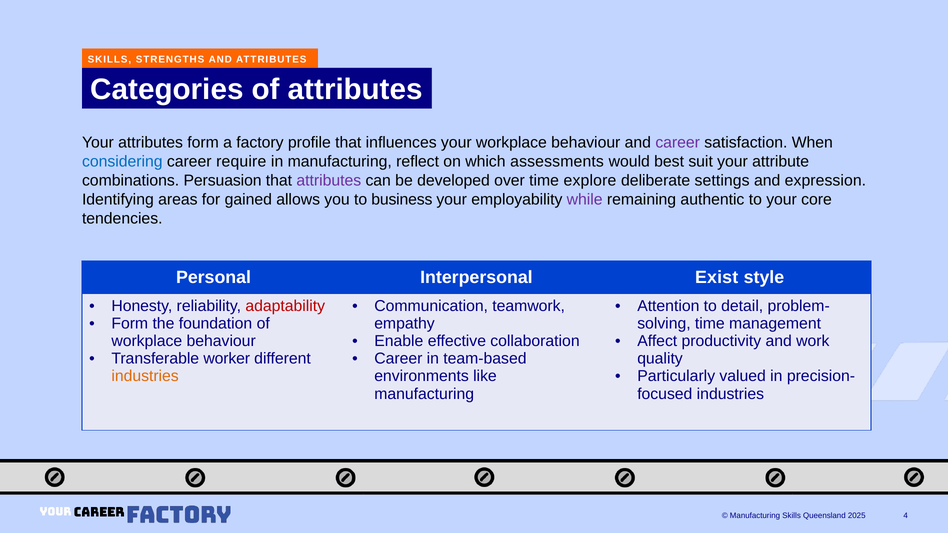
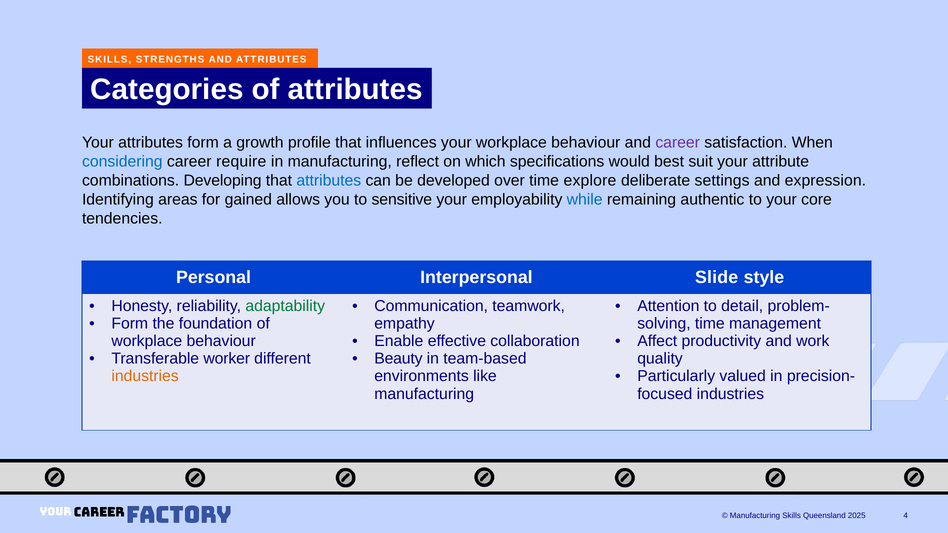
factory: factory -> growth
assessments: assessments -> specifications
Persuasion: Persuasion -> Developing
attributes at (329, 181) colour: purple -> blue
business: business -> sensitive
while colour: purple -> blue
Exist: Exist -> Slide
adaptability colour: red -> green
Career at (398, 359): Career -> Beauty
